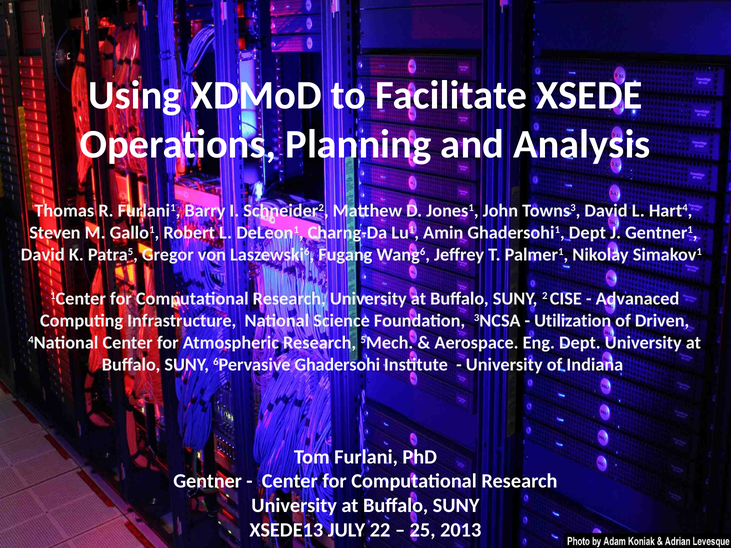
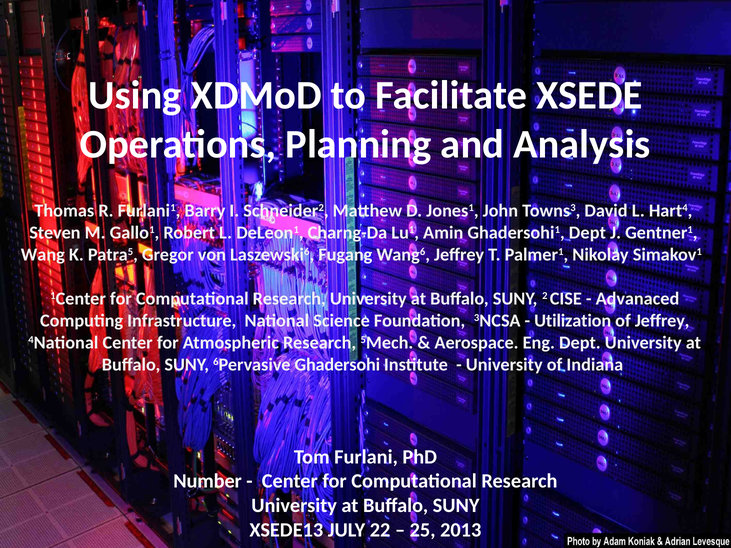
David at (43, 255): David -> Wang
of Driven: Driven -> Jeffrey
Gentner: Gentner -> Number
